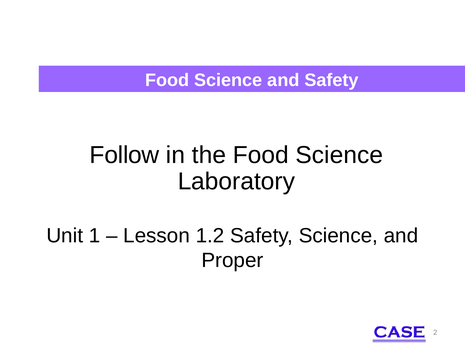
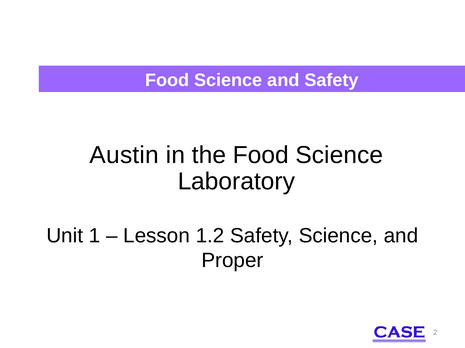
Follow: Follow -> Austin
